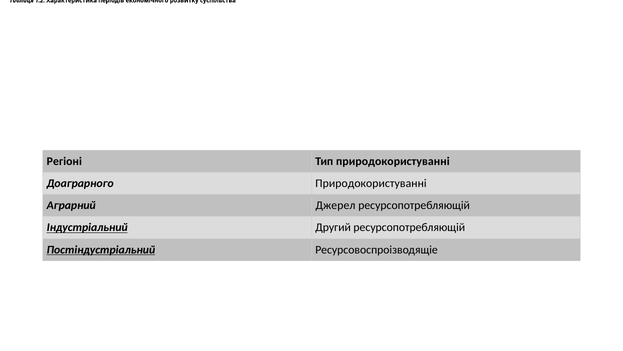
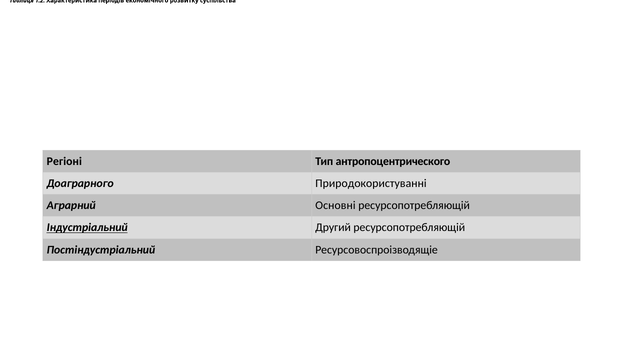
Тип природокористуванні: природокористуванні -> антропоцентрического
Джерел: Джерел -> Основні
Постіндустріальний underline: present -> none
